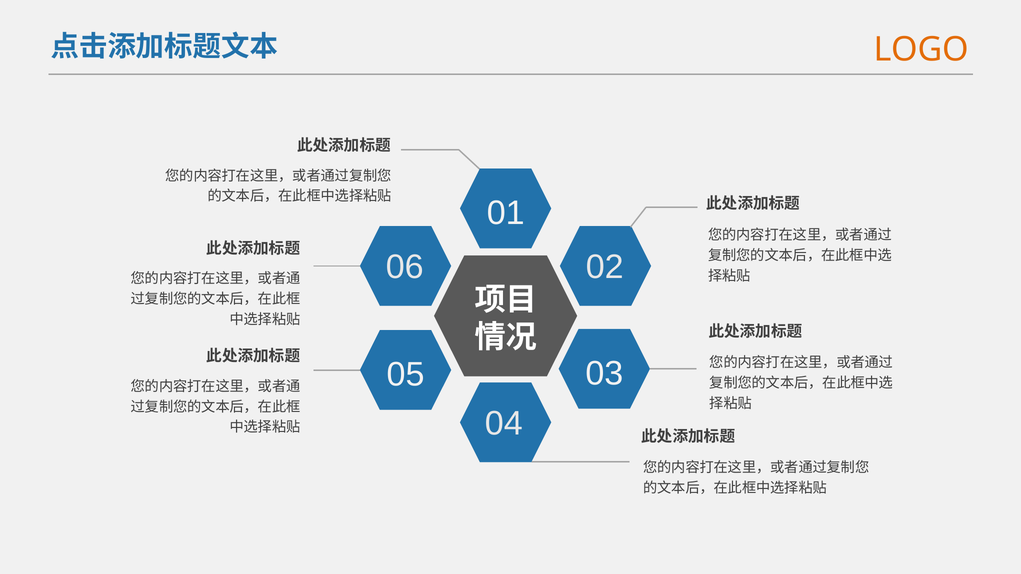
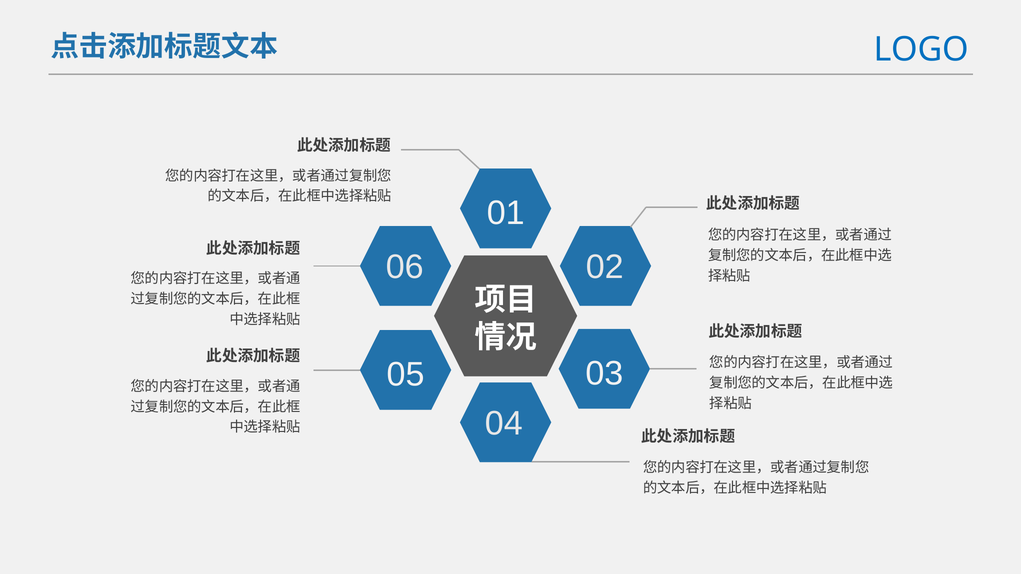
LOGO colour: orange -> blue
